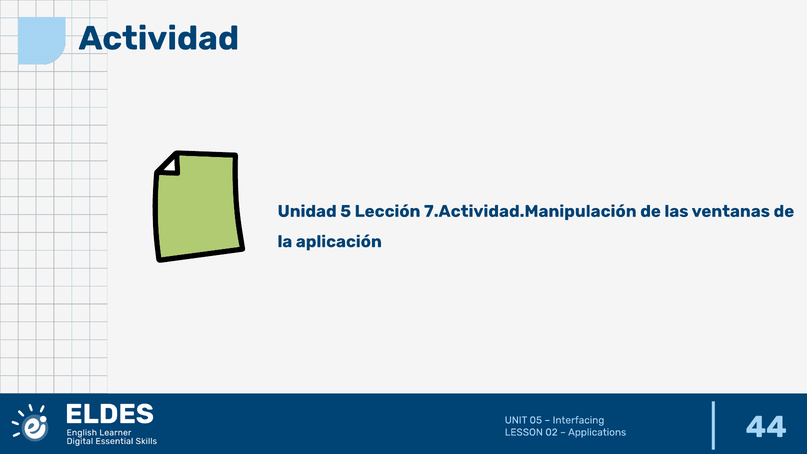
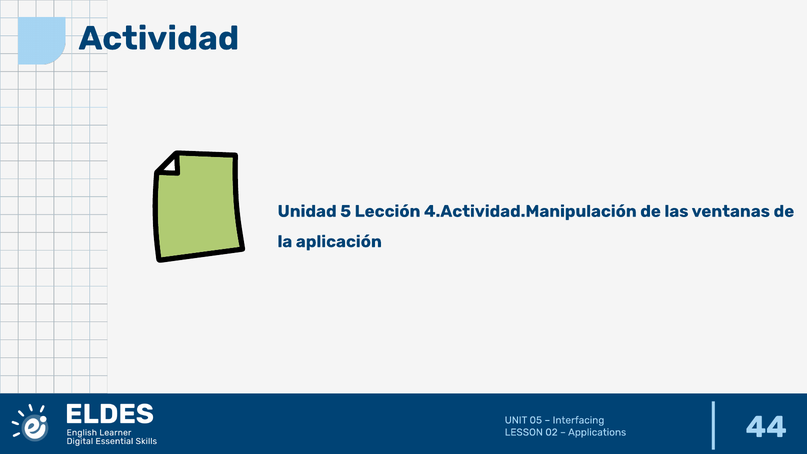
7.Actividad.Manipulación: 7.Actividad.Manipulación -> 4.Actividad.Manipulación
